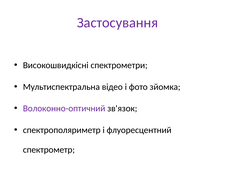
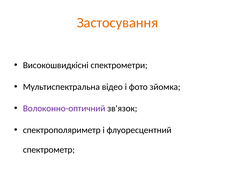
Застосування colour: purple -> orange
